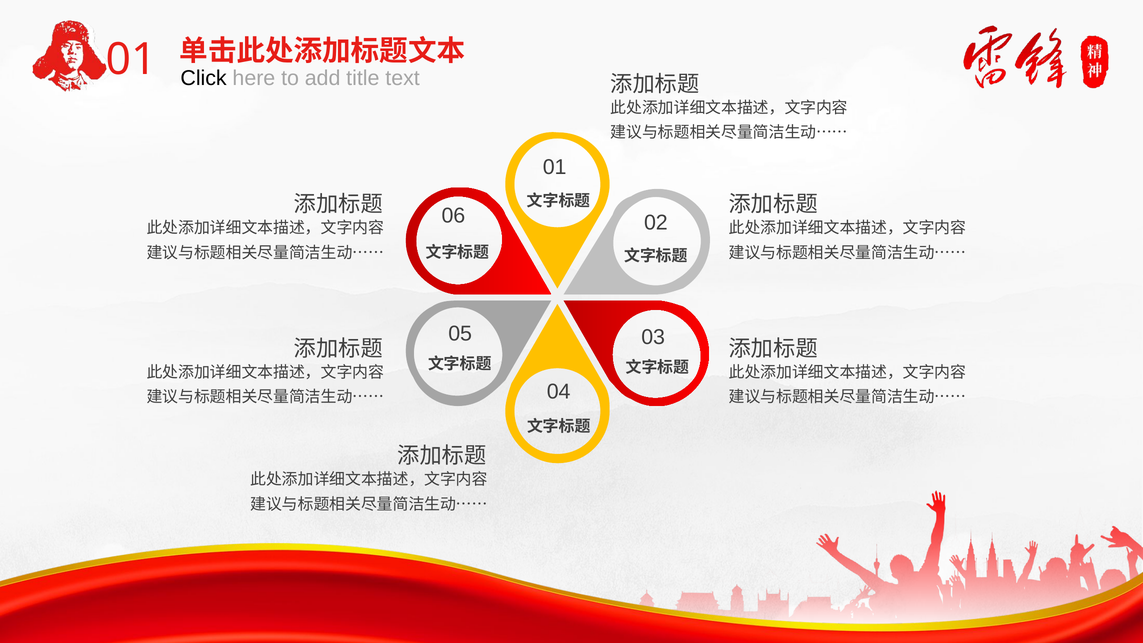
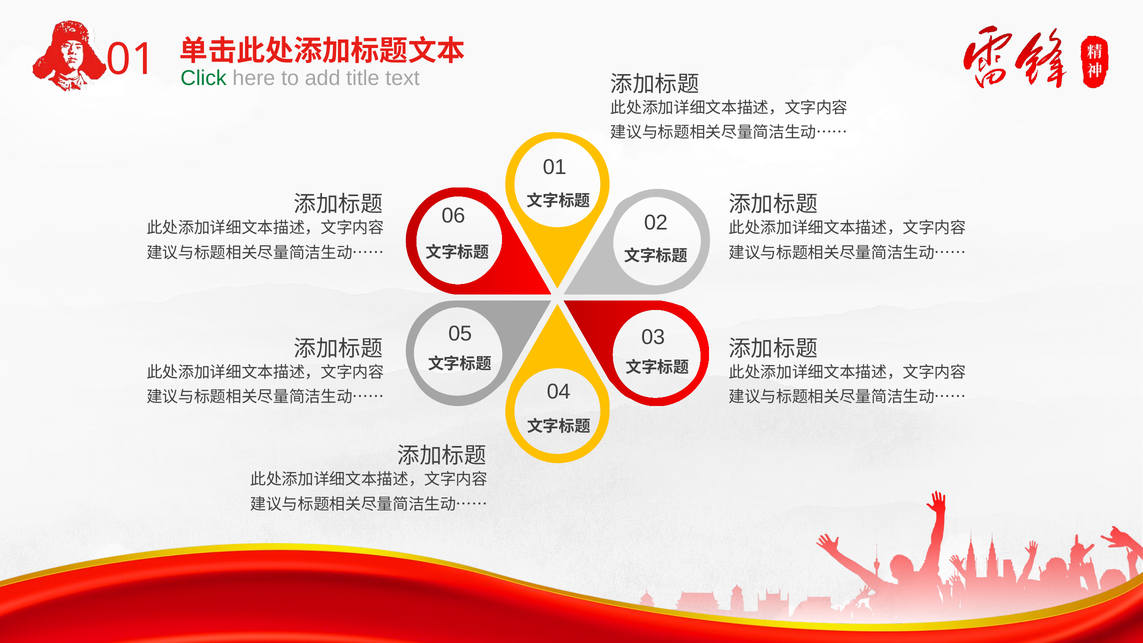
Click colour: black -> green
